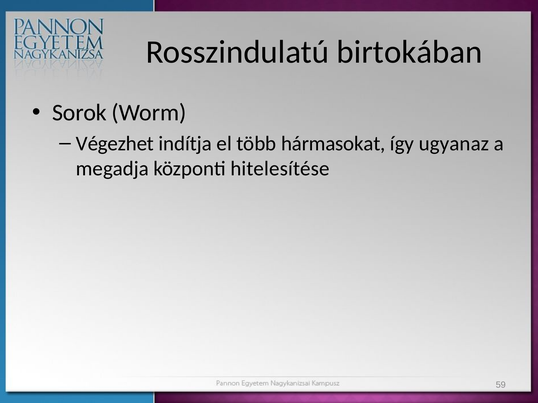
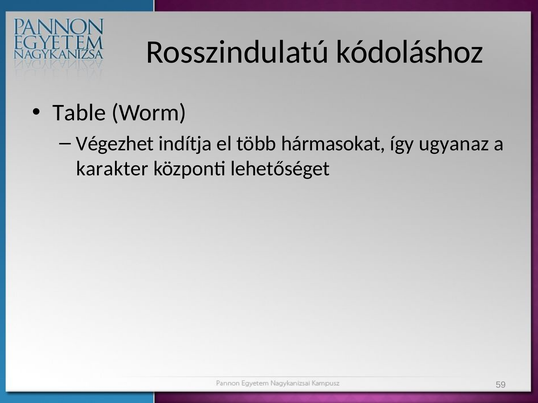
birtokában: birtokában -> kódoláshoz
Sorok: Sorok -> Table
megadja: megadja -> karakter
hitelesítése: hitelesítése -> lehetőséget
